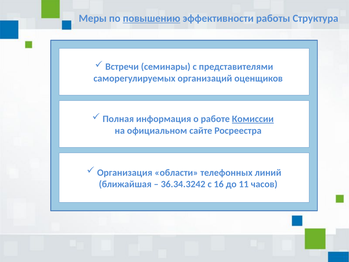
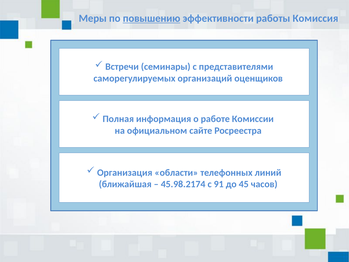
Структура: Структура -> Комиссия
Комиссии underline: present -> none
36.34.3242: 36.34.3242 -> 45.98.2174
16: 16 -> 91
11: 11 -> 45
